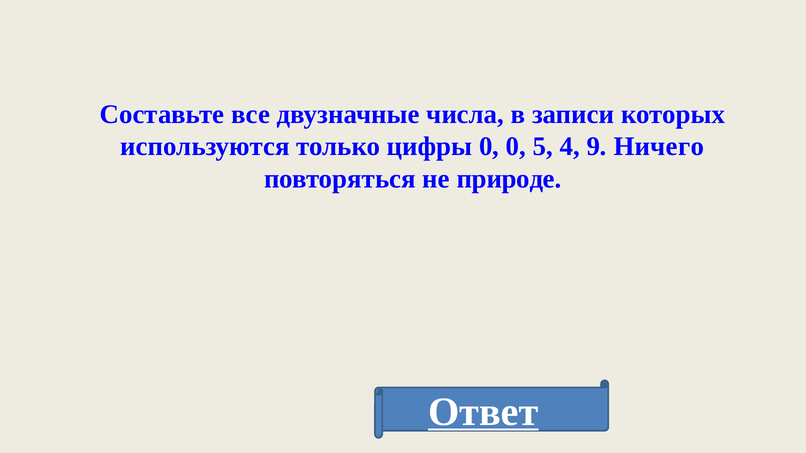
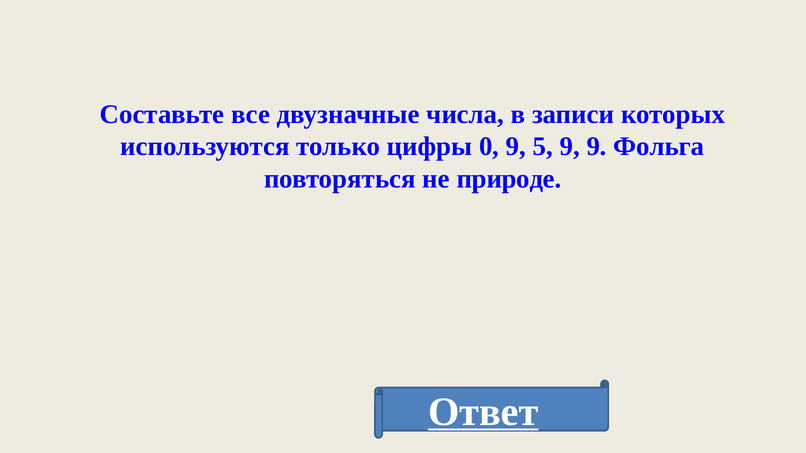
0 0: 0 -> 9
5 4: 4 -> 9
Ничего: Ничего -> Фольга
